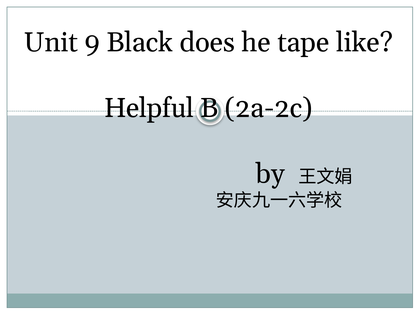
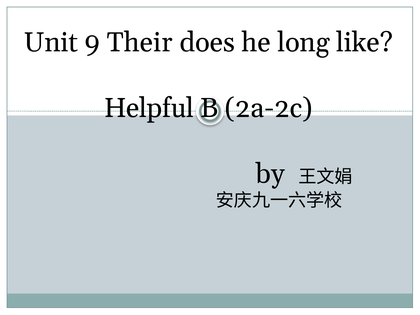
Black: Black -> Their
tape: tape -> long
